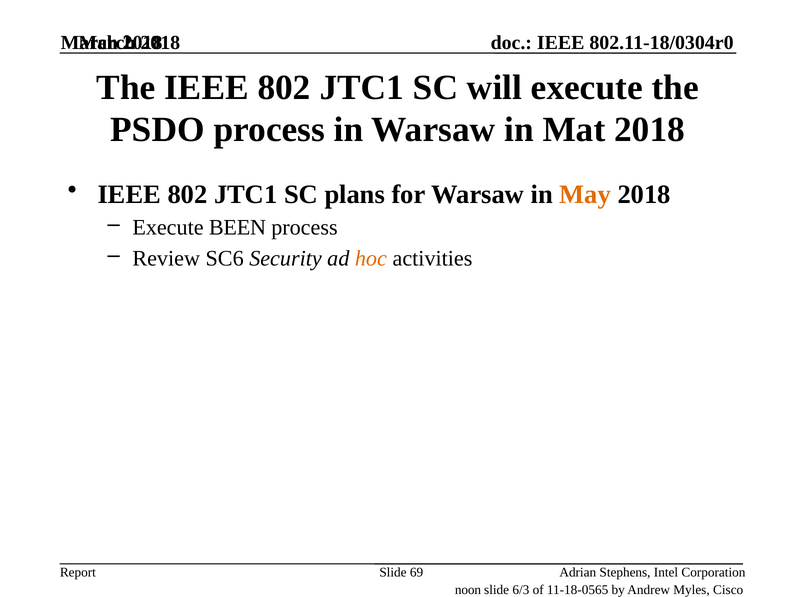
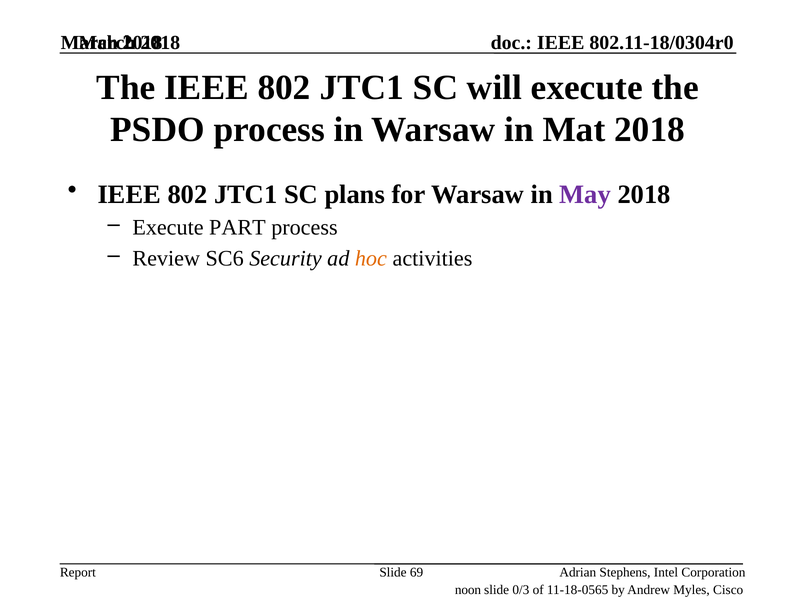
May colour: orange -> purple
BEEN: BEEN -> PART
6/3: 6/3 -> 0/3
